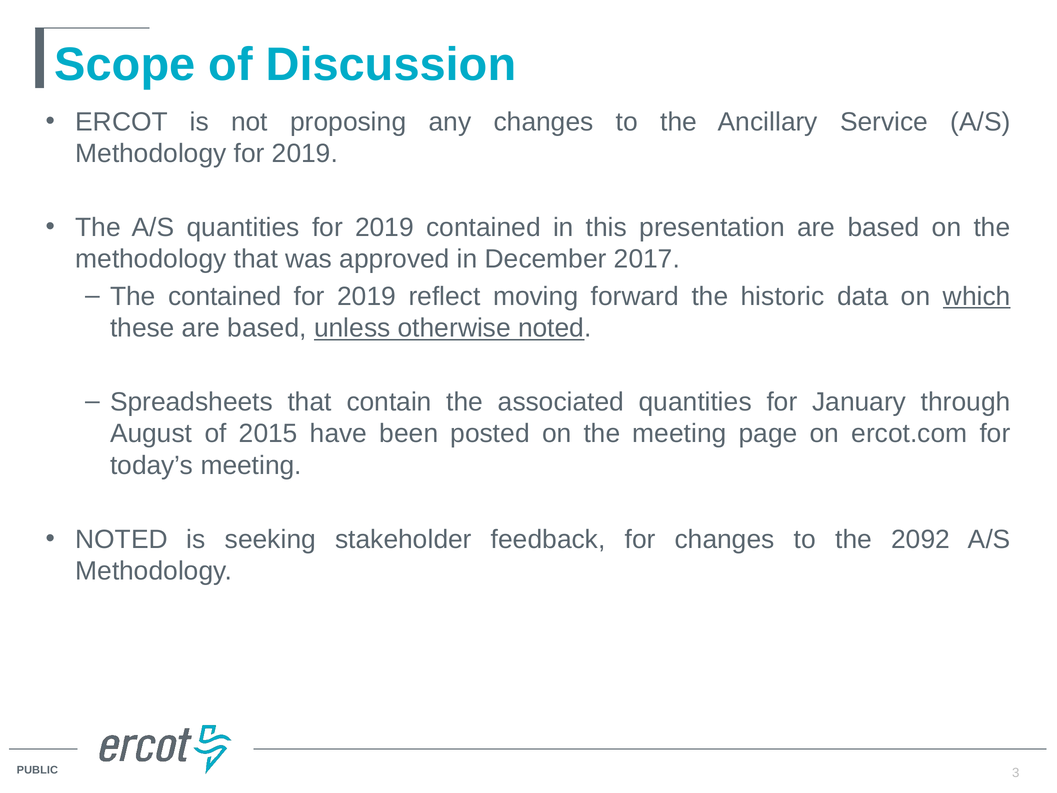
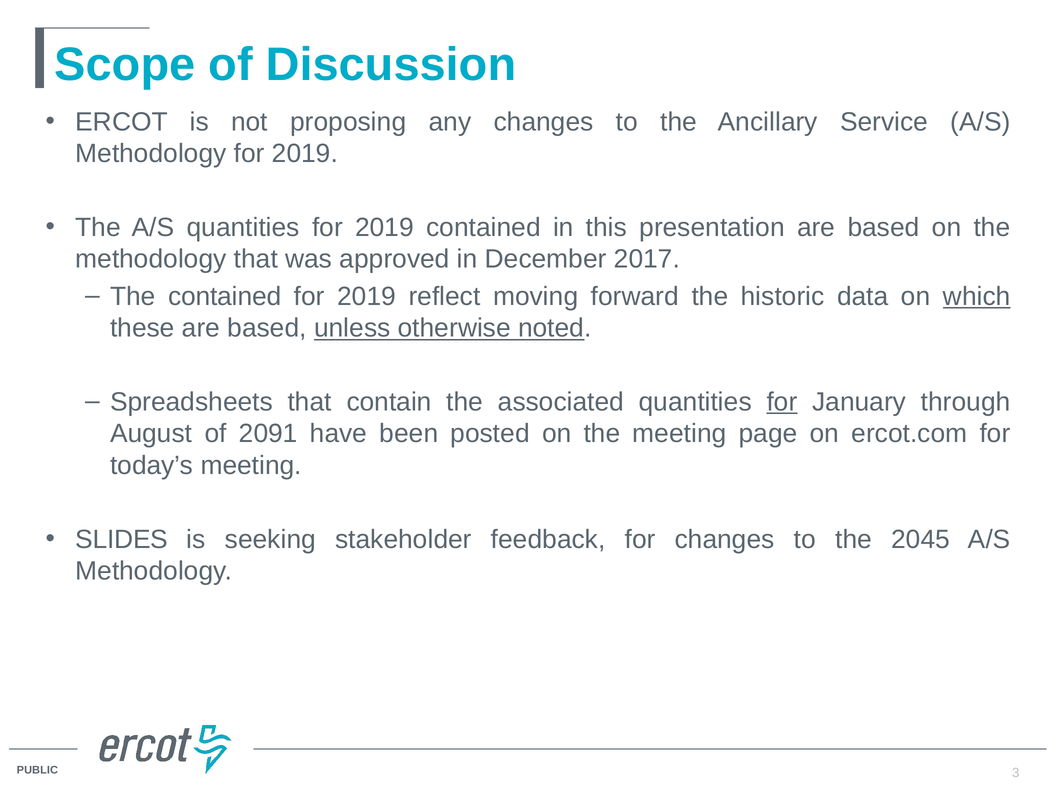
for at (782, 402) underline: none -> present
2015: 2015 -> 2091
NOTED at (122, 539): NOTED -> SLIDES
2092: 2092 -> 2045
